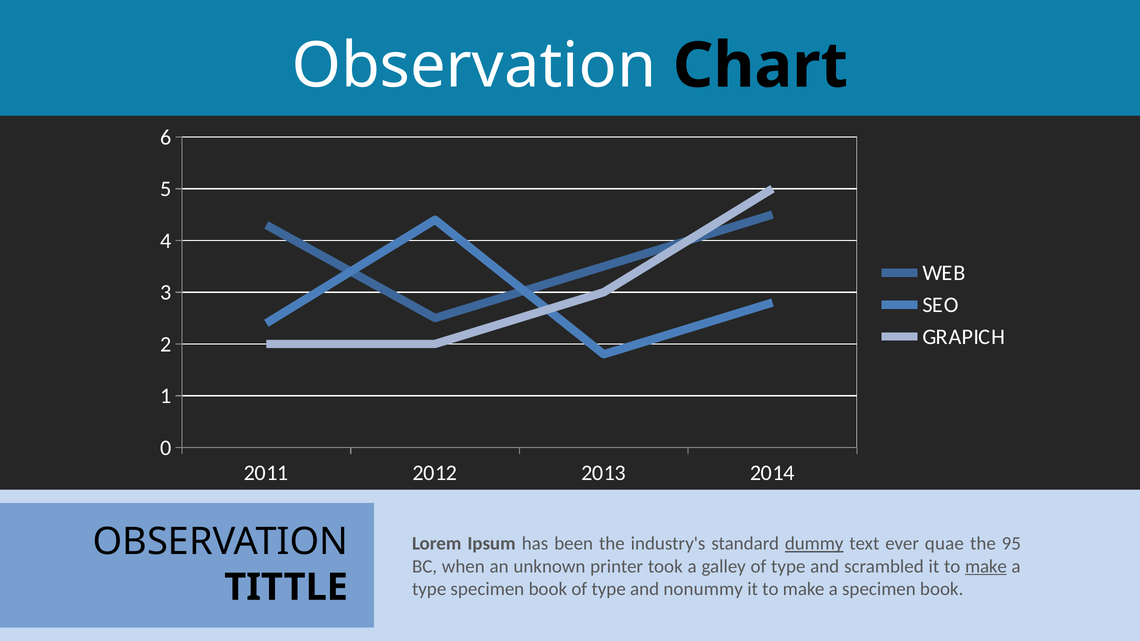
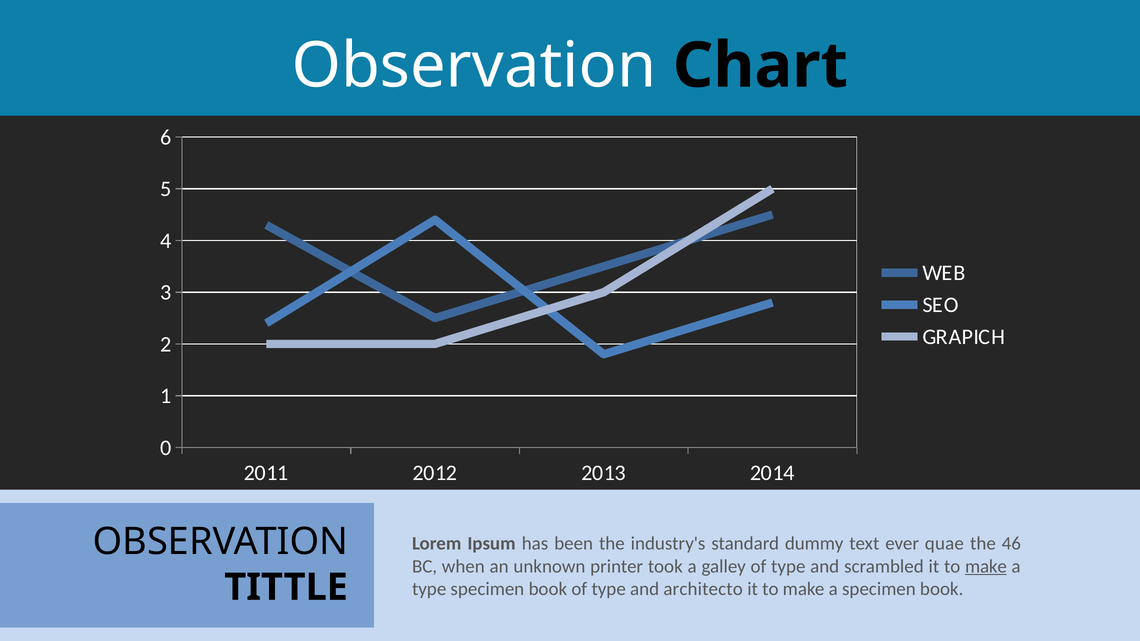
dummy underline: present -> none
95: 95 -> 46
nonummy: nonummy -> architecto
